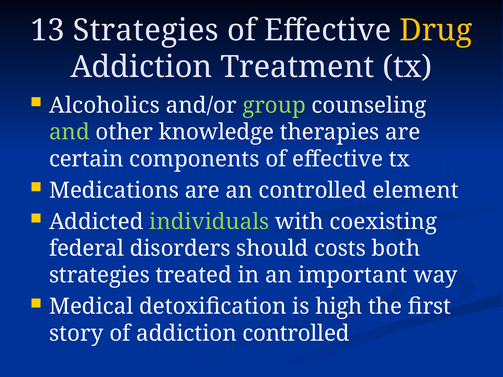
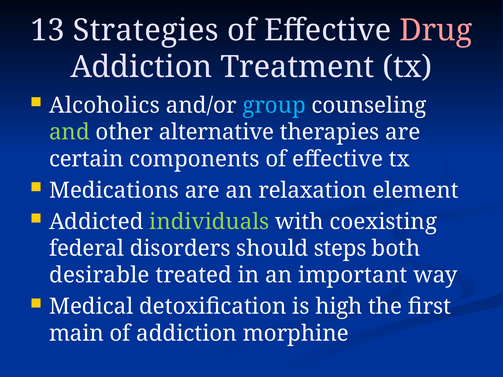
Drug colour: yellow -> pink
group colour: light green -> light blue
knowledge: knowledge -> alternative
an controlled: controlled -> relaxation
costs: costs -> steps
strategies at (99, 275): strategies -> desirable
story: story -> main
addiction controlled: controlled -> morphine
